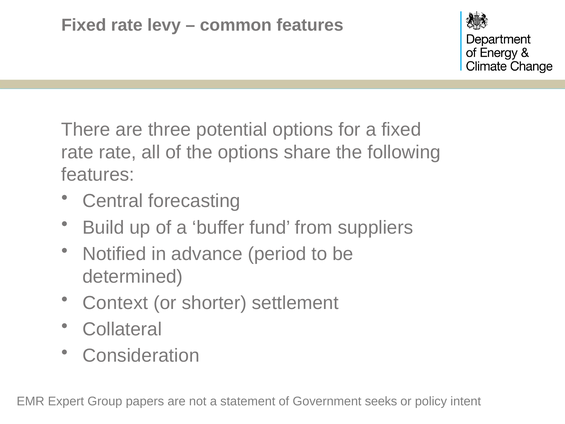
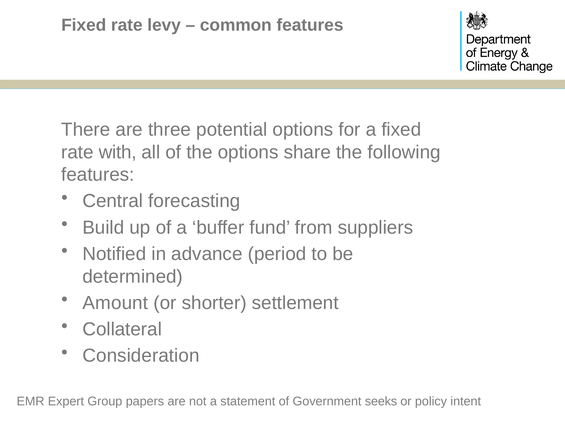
rate rate: rate -> with
Context: Context -> Amount
